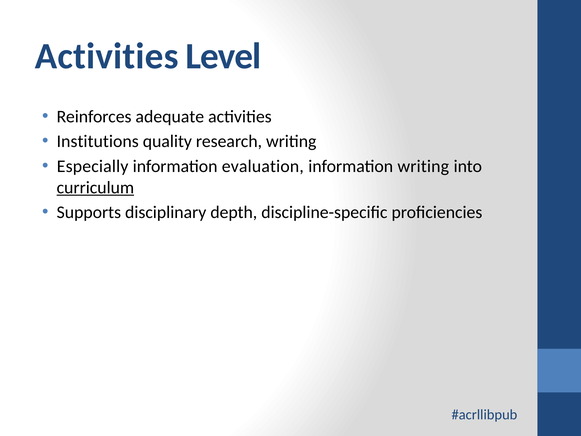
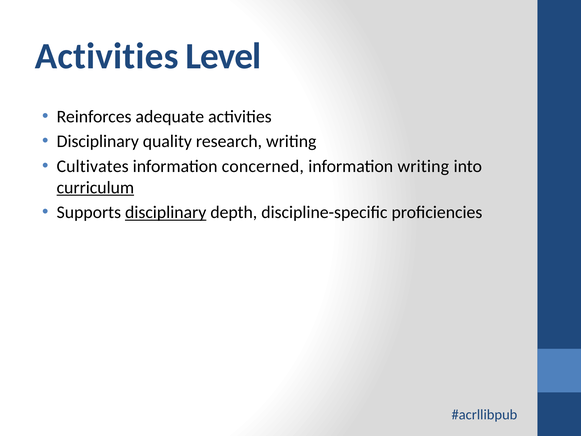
Institutions at (98, 141): Institutions -> Disciplinary
Especially: Especially -> Cultivates
evaluation: evaluation -> concerned
disciplinary at (166, 212) underline: none -> present
